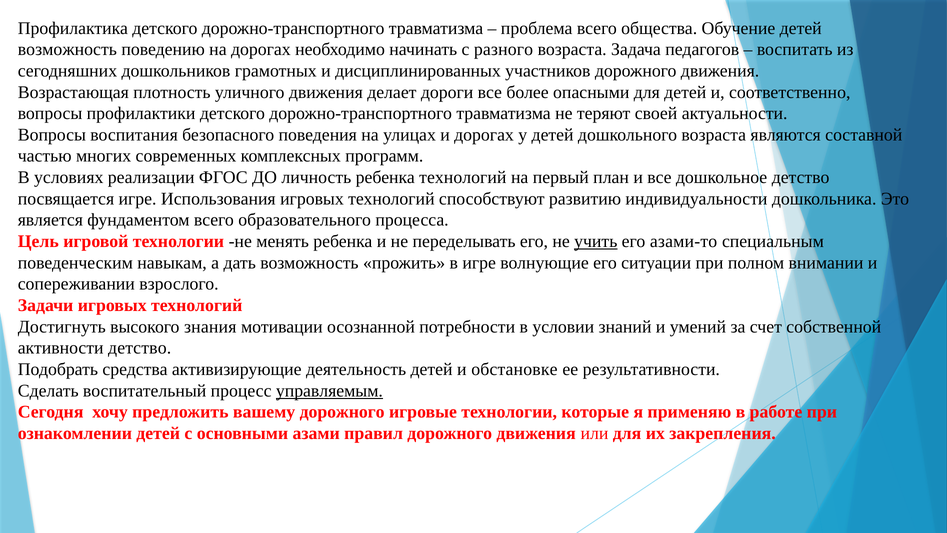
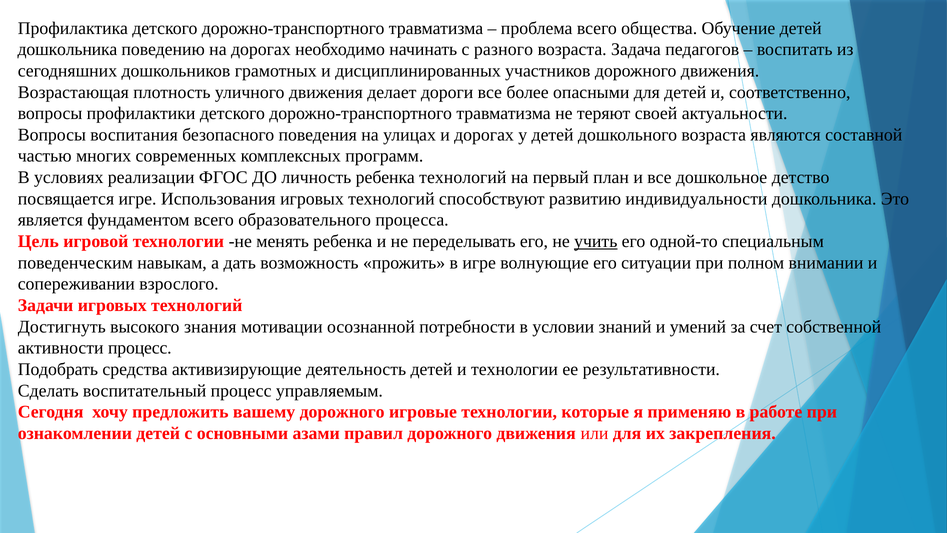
возможность at (67, 50): возможность -> дошкольника
азами-то: азами-то -> одной-то
активности детство: детство -> процесс
и обстановке: обстановке -> технологии
управляемым underline: present -> none
